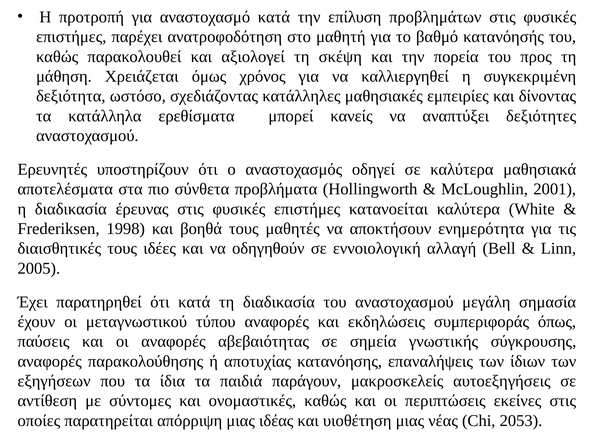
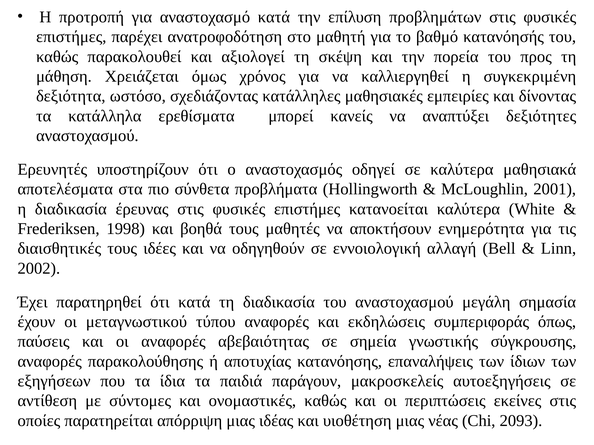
2005: 2005 -> 2002
2053: 2053 -> 2093
